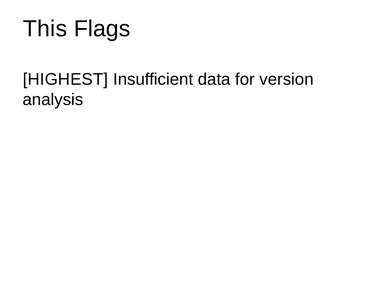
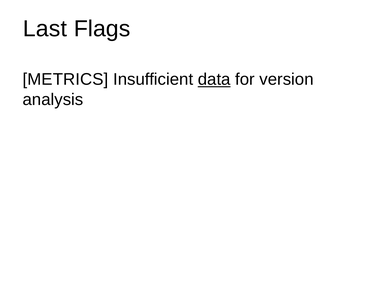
This: This -> Last
HIGHEST: HIGHEST -> METRICS
data underline: none -> present
